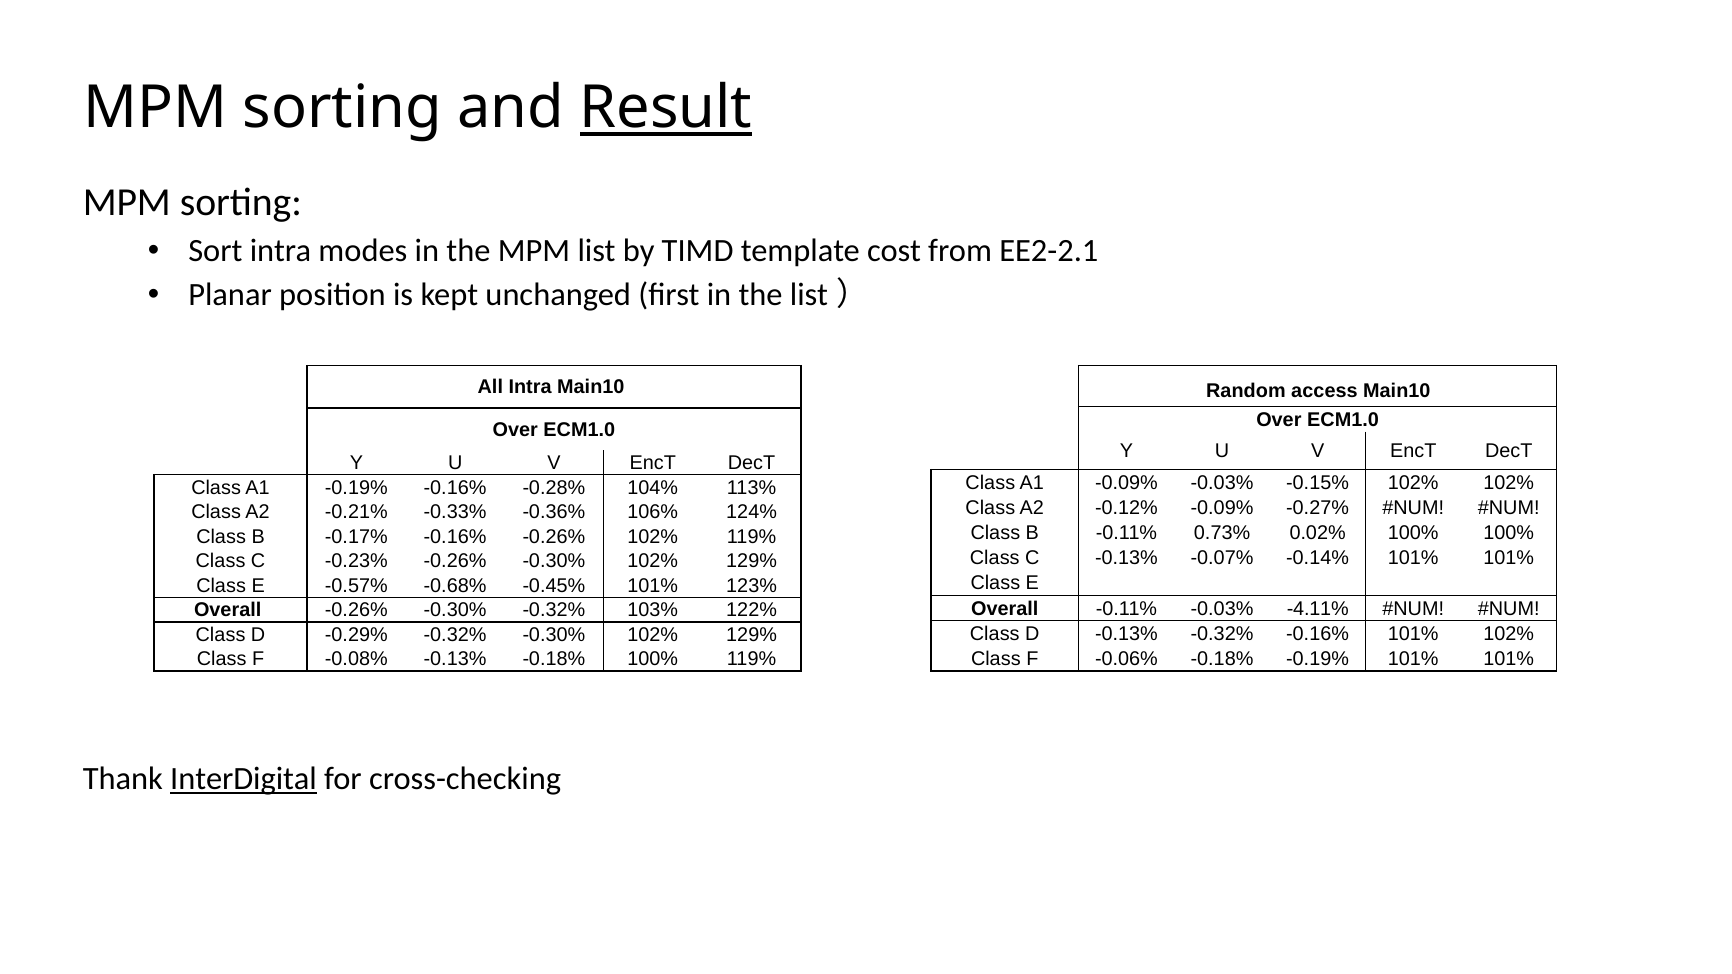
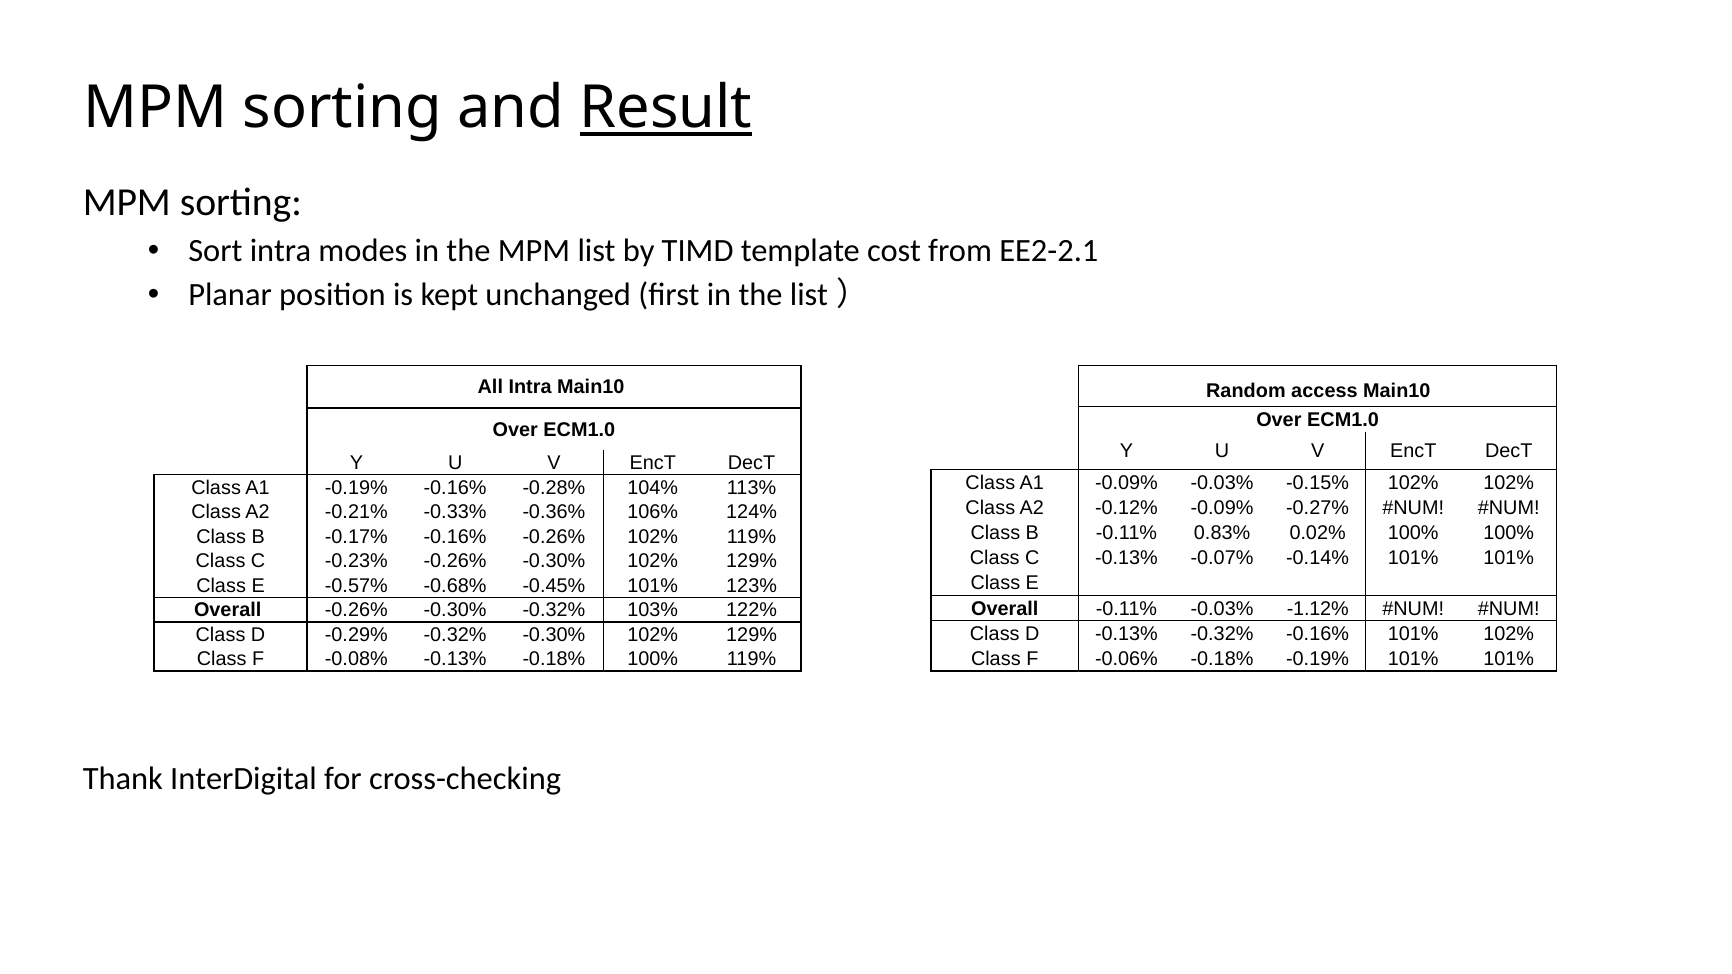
0.73%: 0.73% -> 0.83%
-4.11%: -4.11% -> -1.12%
InterDigital underline: present -> none
